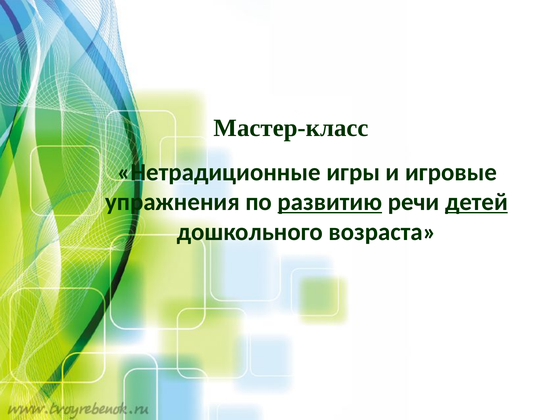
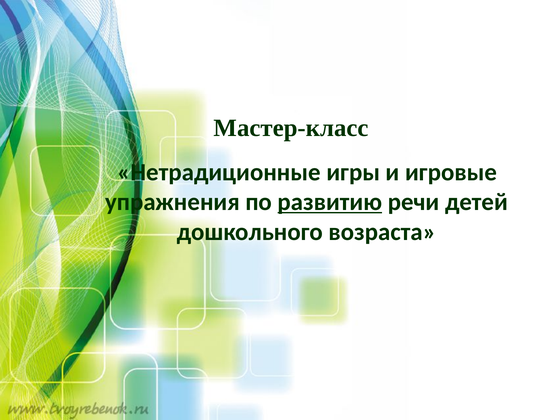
детей underline: present -> none
